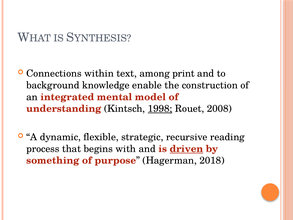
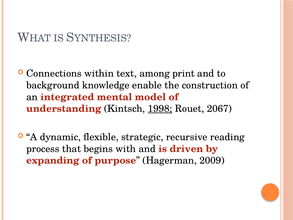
2008: 2008 -> 2067
driven underline: present -> none
something: something -> expanding
2018: 2018 -> 2009
